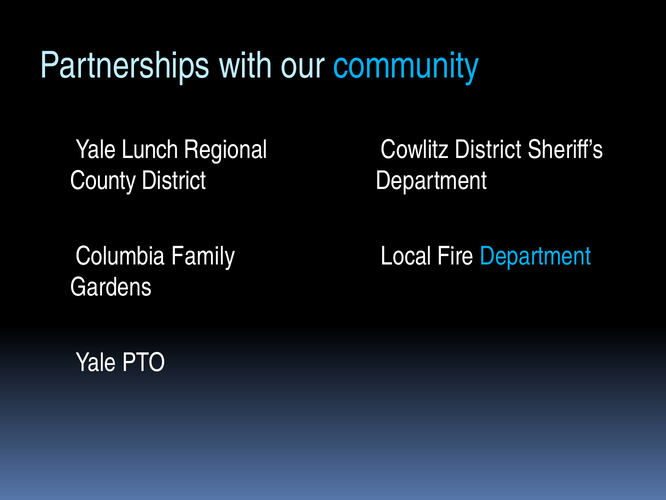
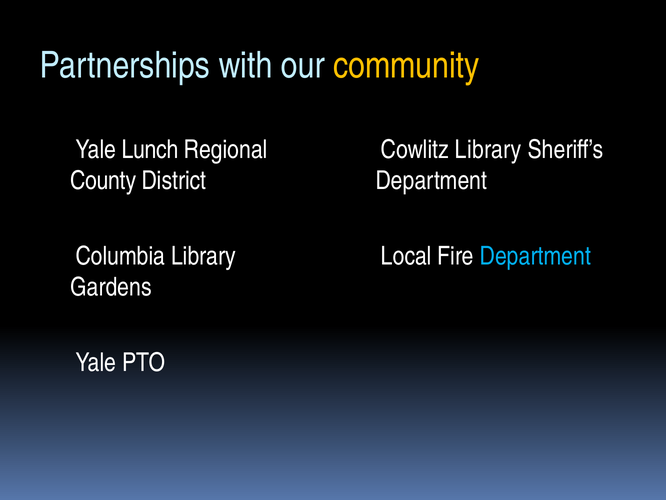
community colour: light blue -> yellow
District at (488, 150): District -> Library
Family at (203, 256): Family -> Library
